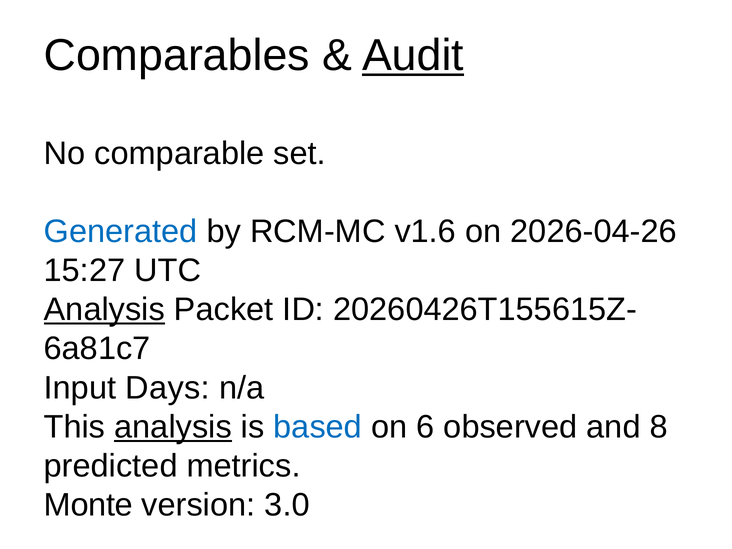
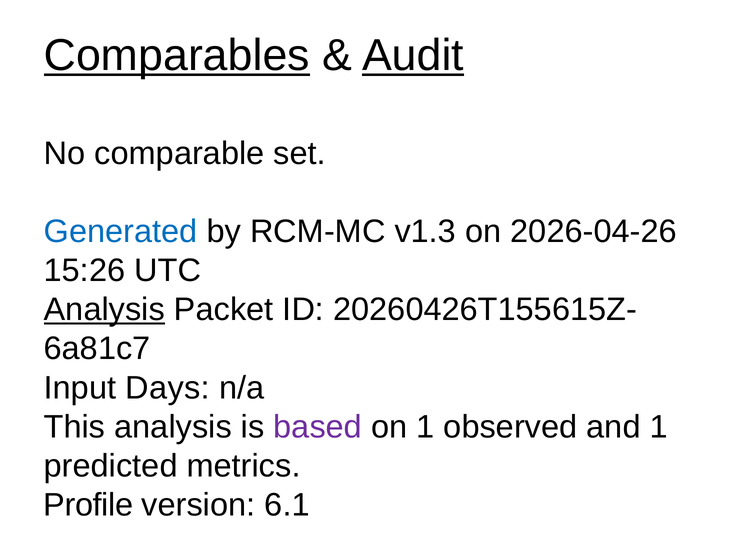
Comparables underline: none -> present
v1.6: v1.6 -> v1.3
15:27: 15:27 -> 15:26
analysis at (173, 427) underline: present -> none
based colour: blue -> purple
on 6: 6 -> 1
and 8: 8 -> 1
Monte: Monte -> Profile
3.0: 3.0 -> 6.1
